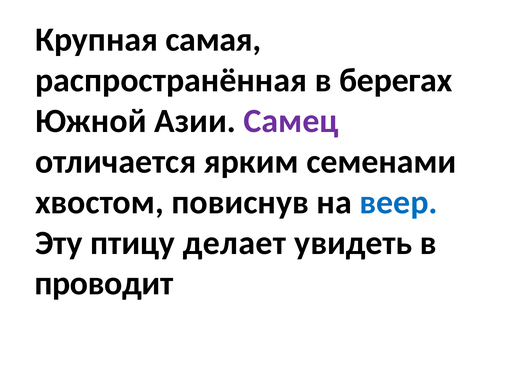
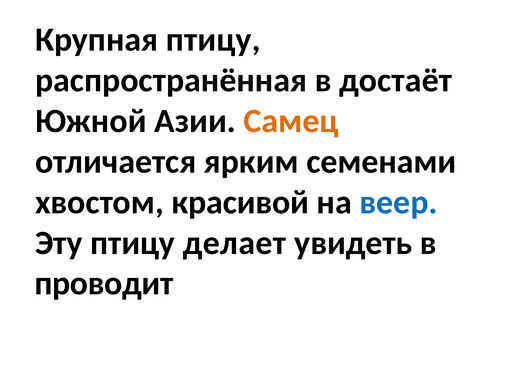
Крупная самая: самая -> птицу
берегах: берегах -> достаёт
Самец colour: purple -> orange
повиснув: повиснув -> красивой
